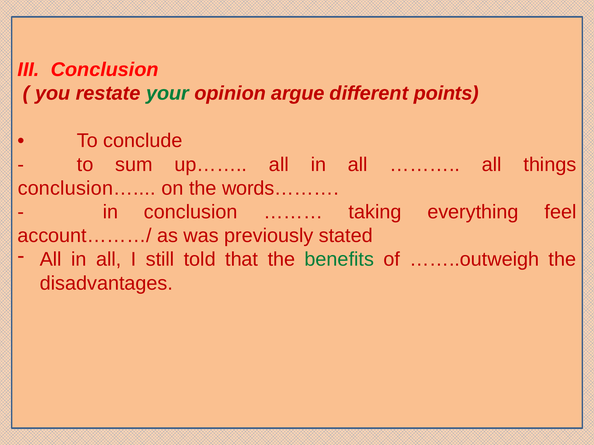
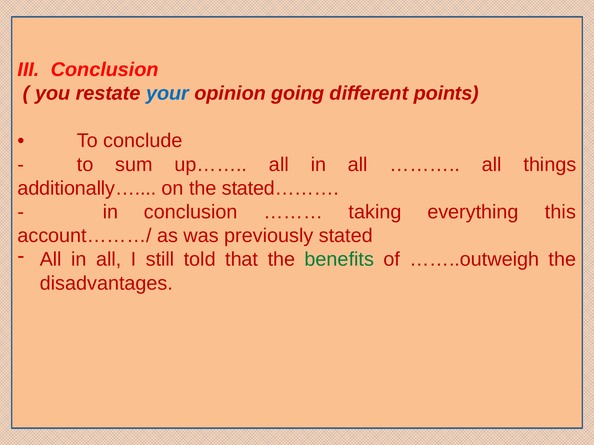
your colour: green -> blue
argue: argue -> going
conclusion…: conclusion… -> additionally…
words………: words……… -> stated………
feel: feel -> this
